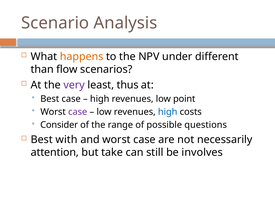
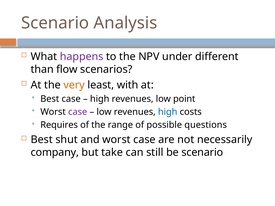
happens colour: orange -> purple
very colour: purple -> orange
thus: thus -> with
Consider: Consider -> Requires
with: with -> shut
attention: attention -> company
be involves: involves -> scenario
